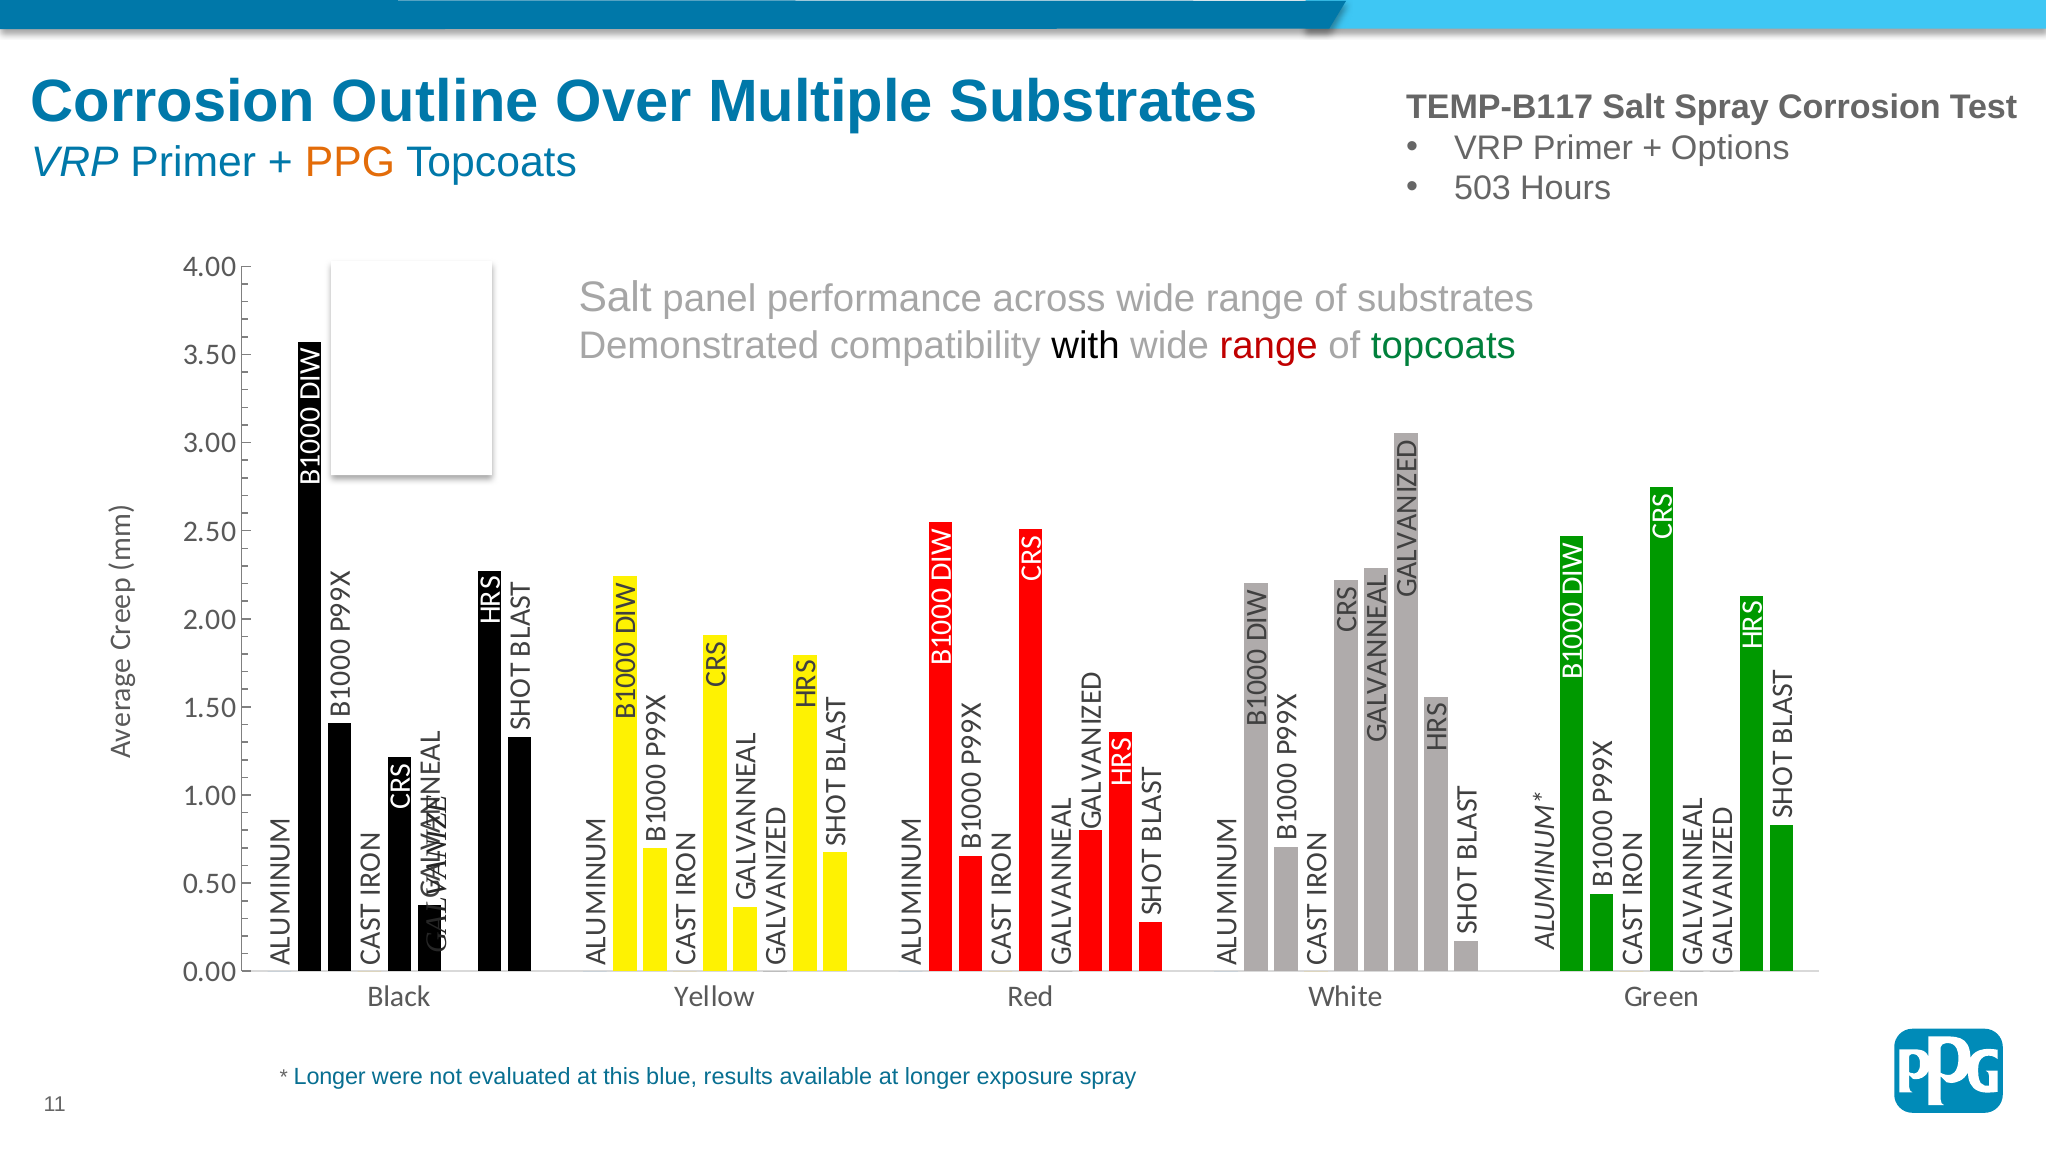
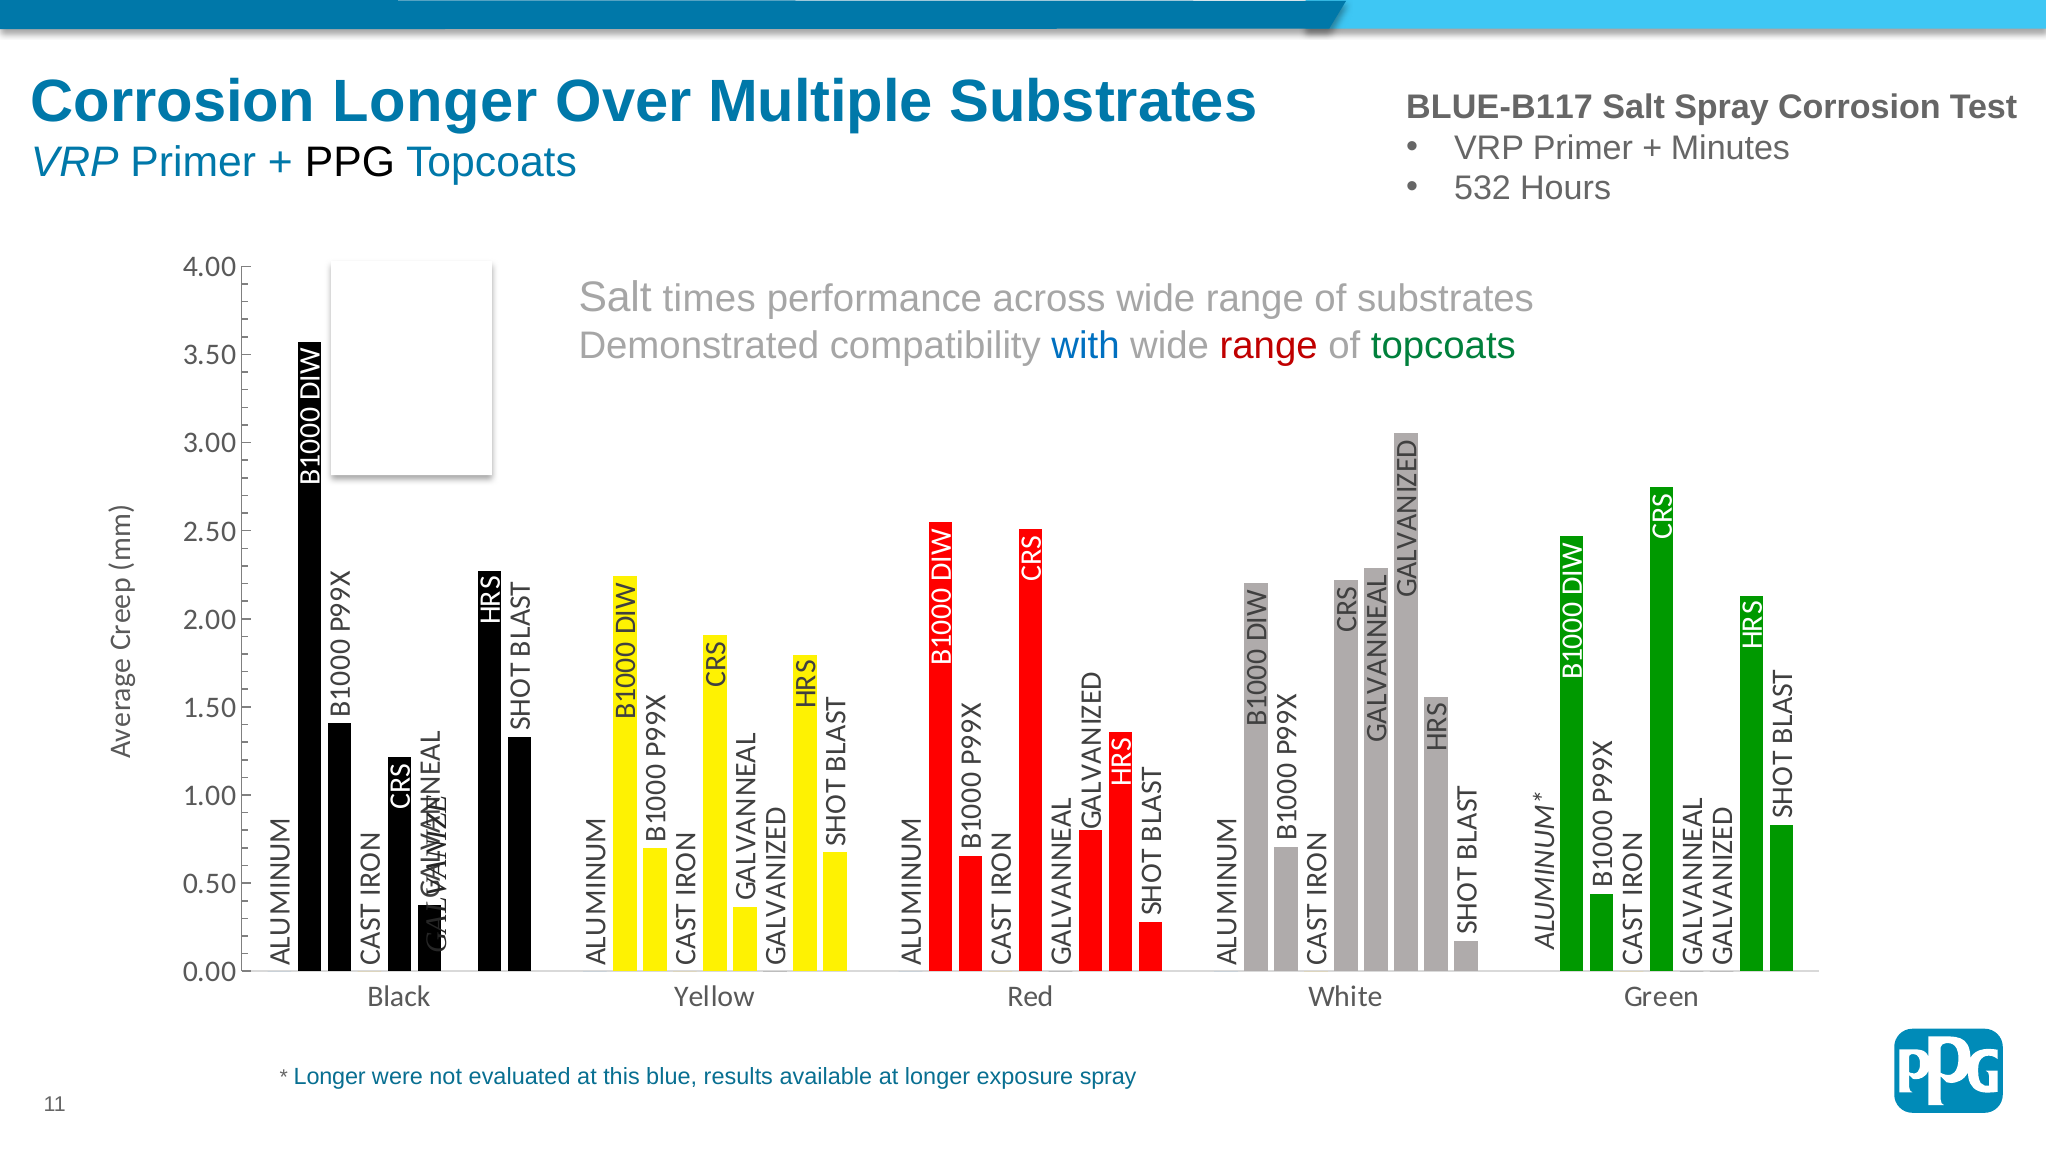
Corrosion Outline: Outline -> Longer
TEMP-B117: TEMP-B117 -> BLUE-B117
Options: Options -> Minutes
PPG colour: orange -> black
503: 503 -> 532
panel: panel -> times
with colour: black -> blue
